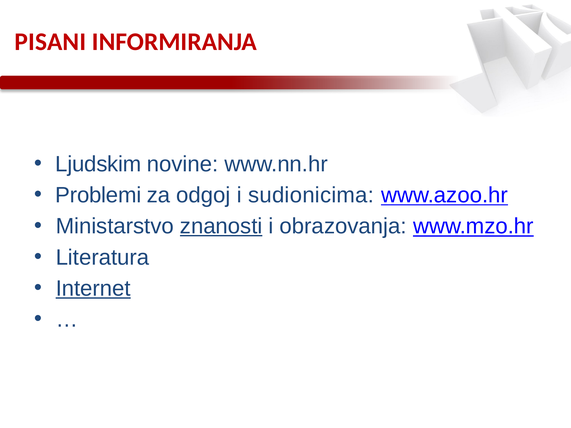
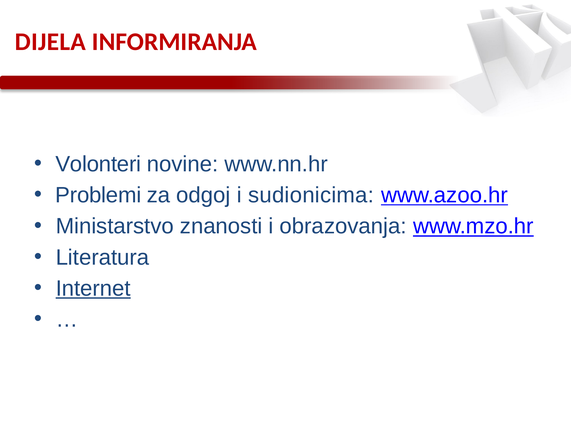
PISANI: PISANI -> DIJELA
Ljudskim: Ljudskim -> Volonteri
znanosti underline: present -> none
